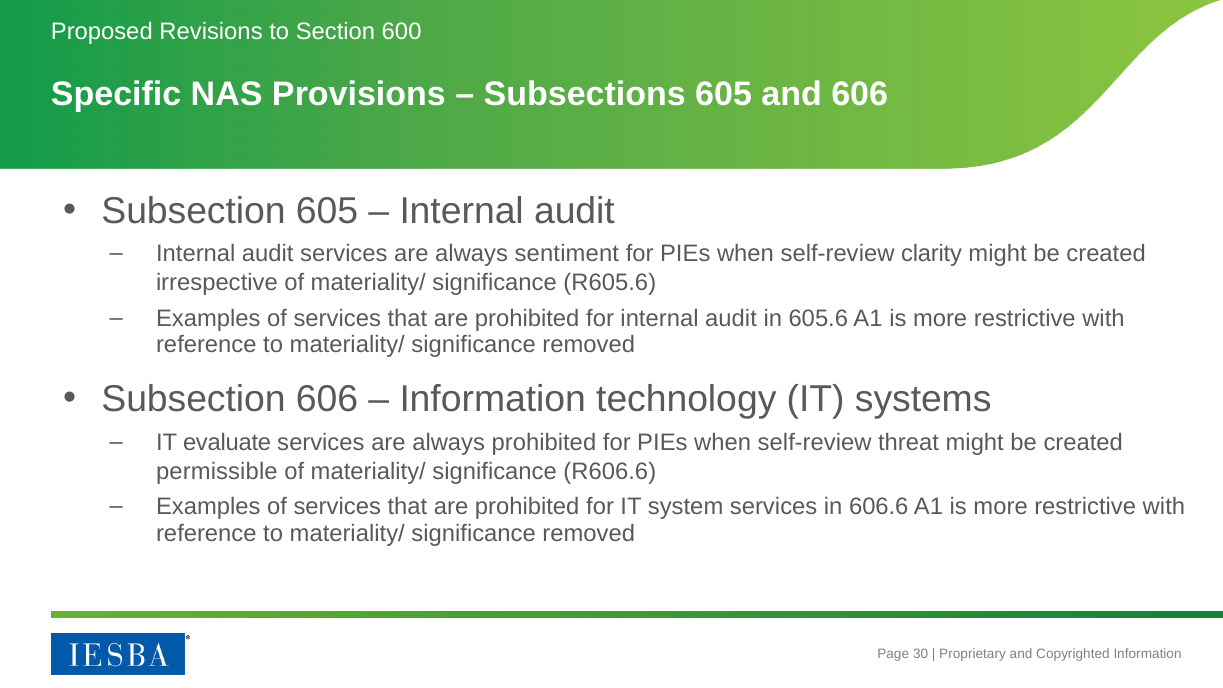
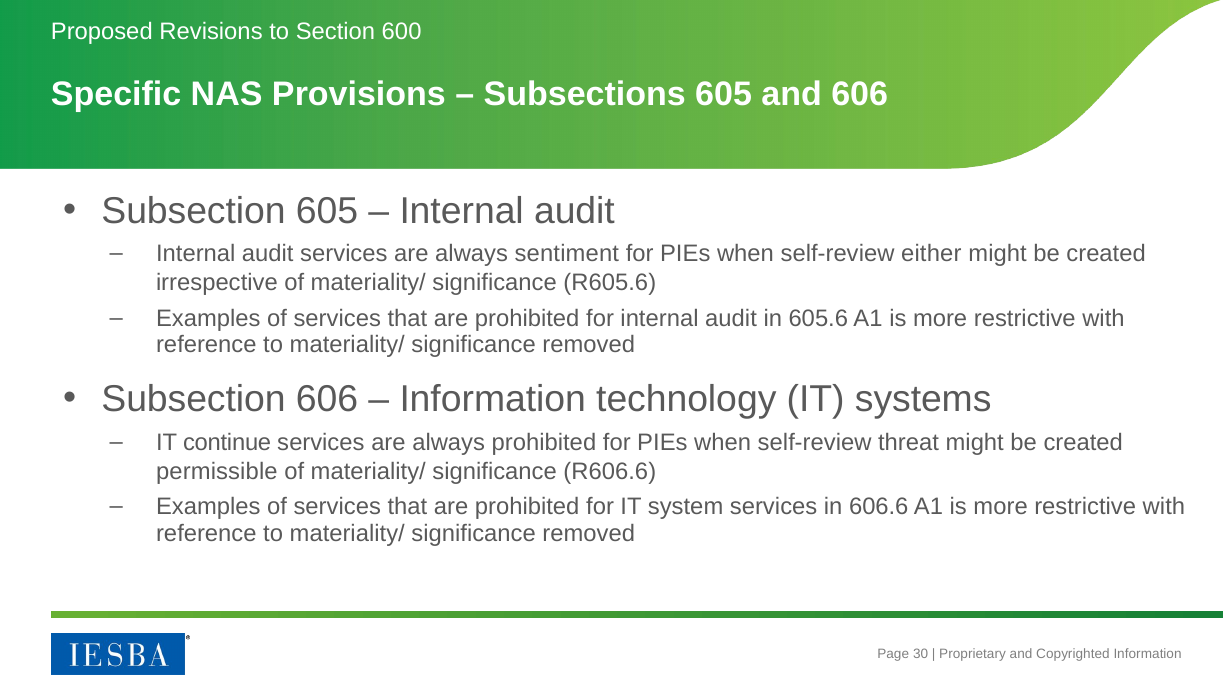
clarity: clarity -> either
evaluate: evaluate -> continue
